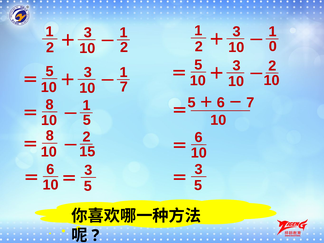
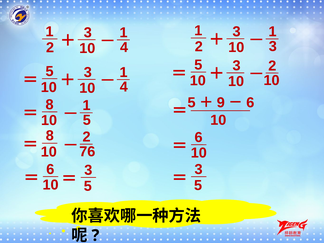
0 at (273, 46): 0 -> 3
2 at (124, 47): 2 -> 4
7 at (124, 87): 7 -> 4
6 at (221, 103): 6 -> 9
7 at (250, 103): 7 -> 6
15: 15 -> 76
